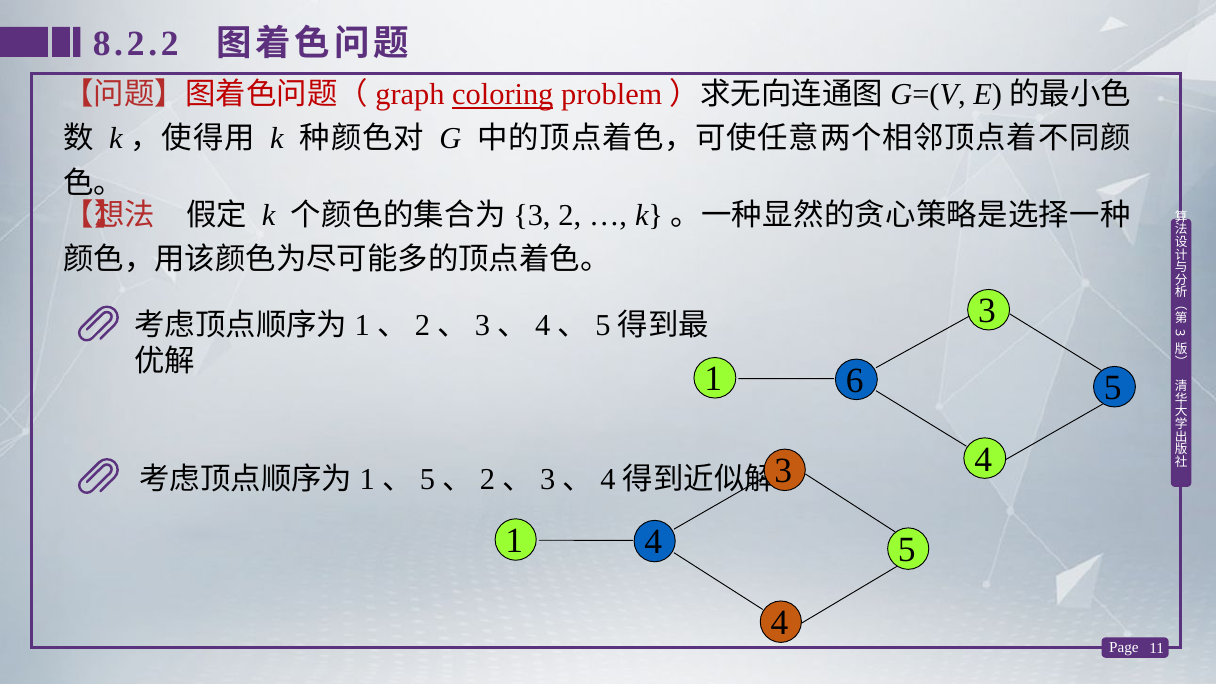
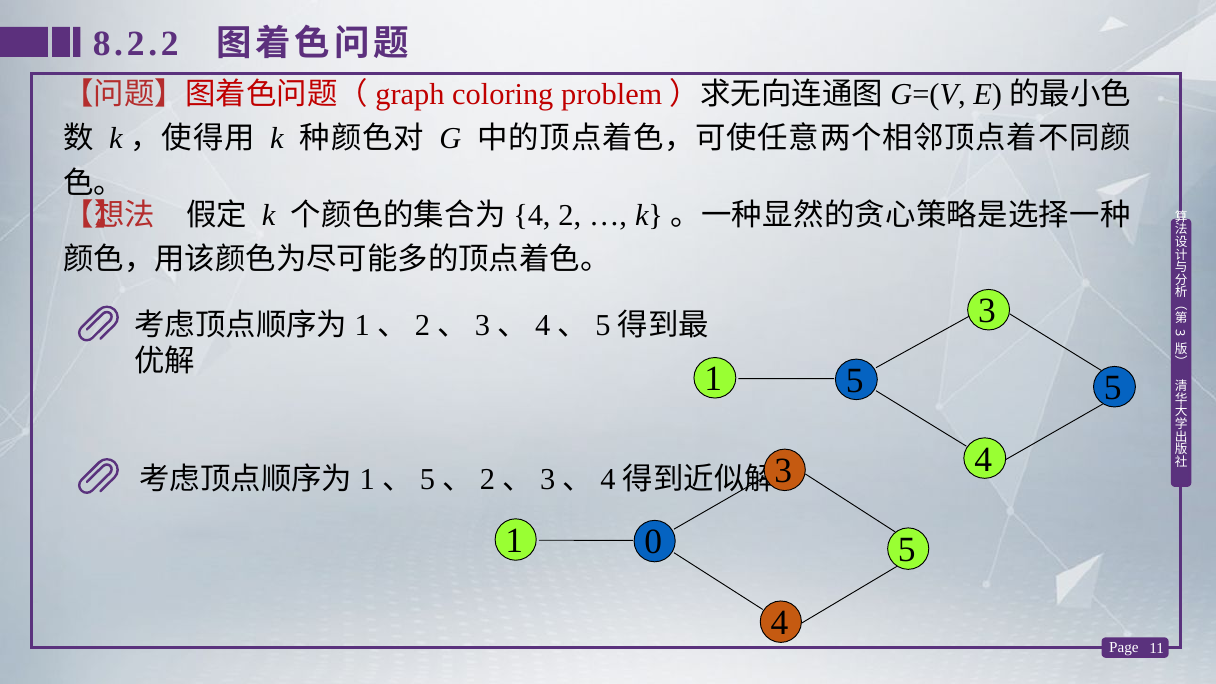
coloring underline: present -> none
3 at (532, 215): 3 -> 4
1 6: 6 -> 5
1 4: 4 -> 0
